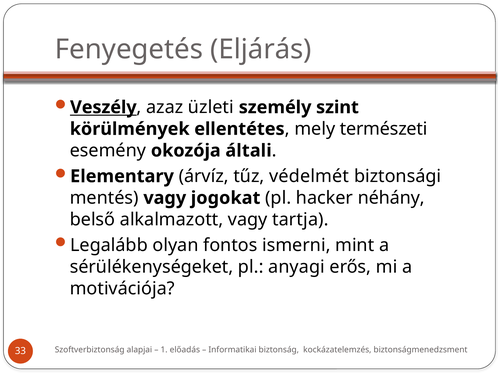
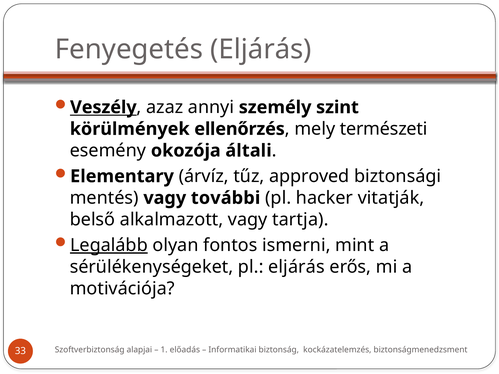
üzleti: üzleti -> annyi
ellentétes: ellentétes -> ellenőrzés
védelmét: védelmét -> approved
jogokat: jogokat -> további
néhány: néhány -> vitatják
Legalább underline: none -> present
pl anyagi: anyagi -> eljárás
